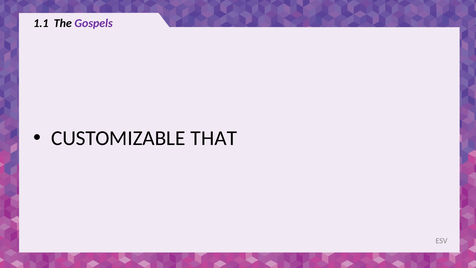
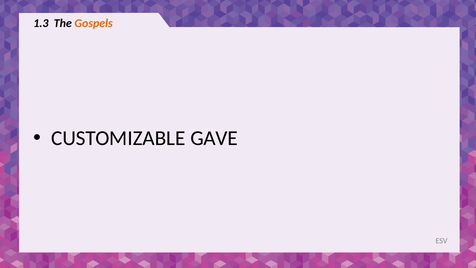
1.1: 1.1 -> 1.3
Gospels colour: purple -> orange
THAT: THAT -> GAVE
